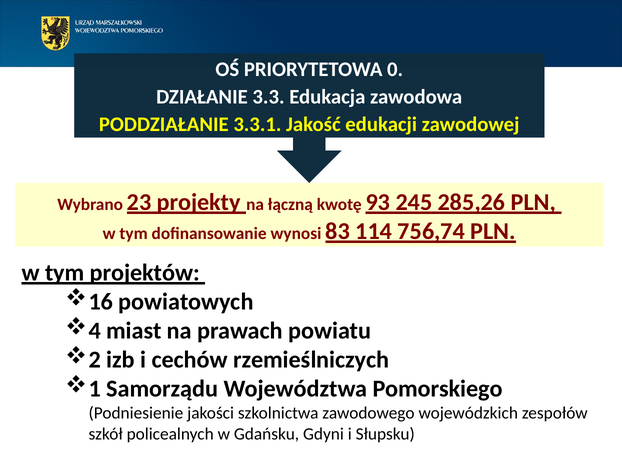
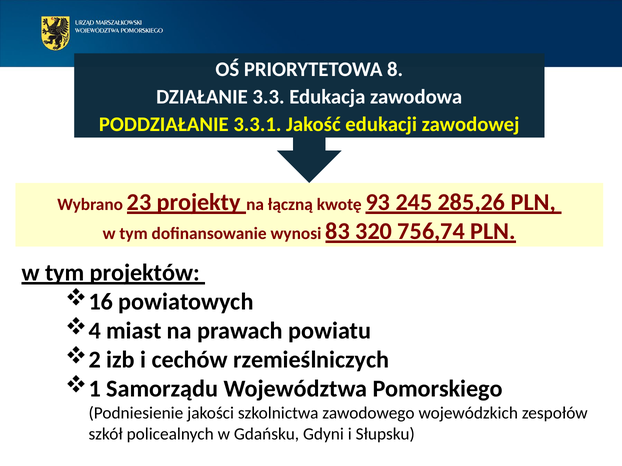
0: 0 -> 8
114: 114 -> 320
